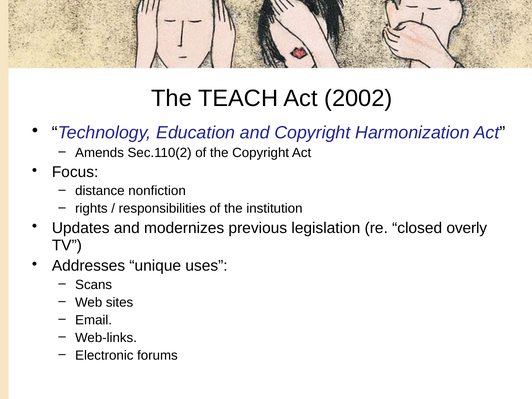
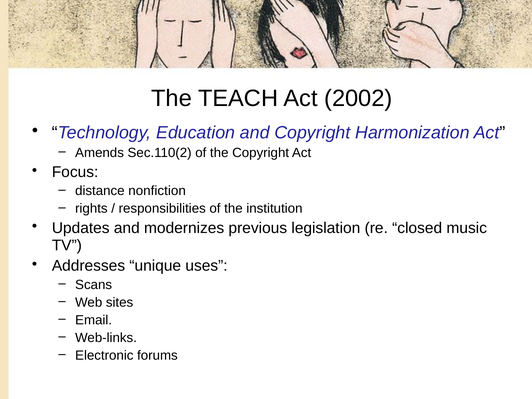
overly: overly -> music
